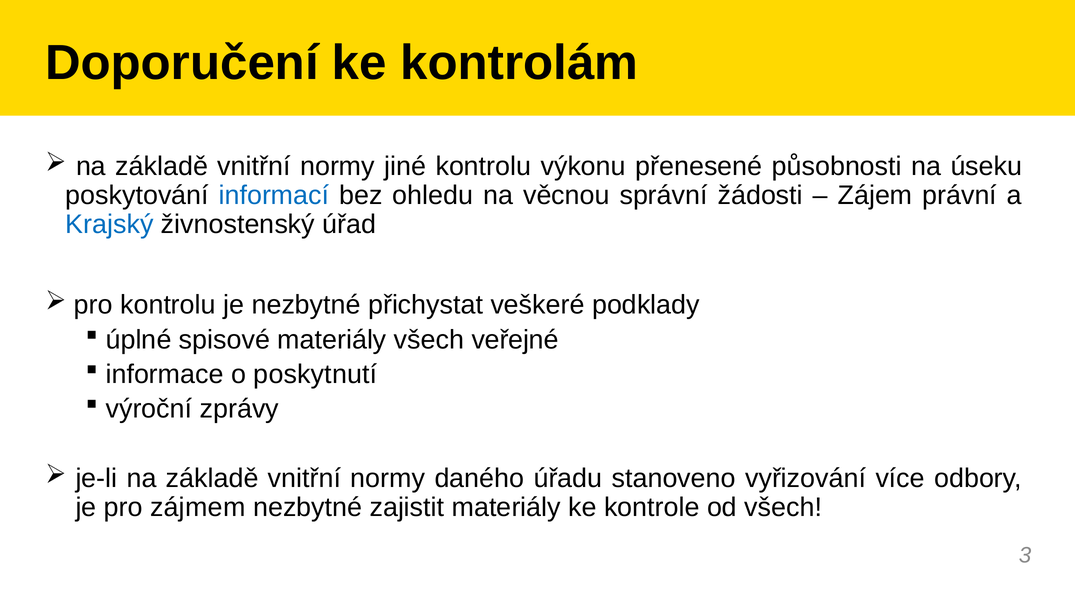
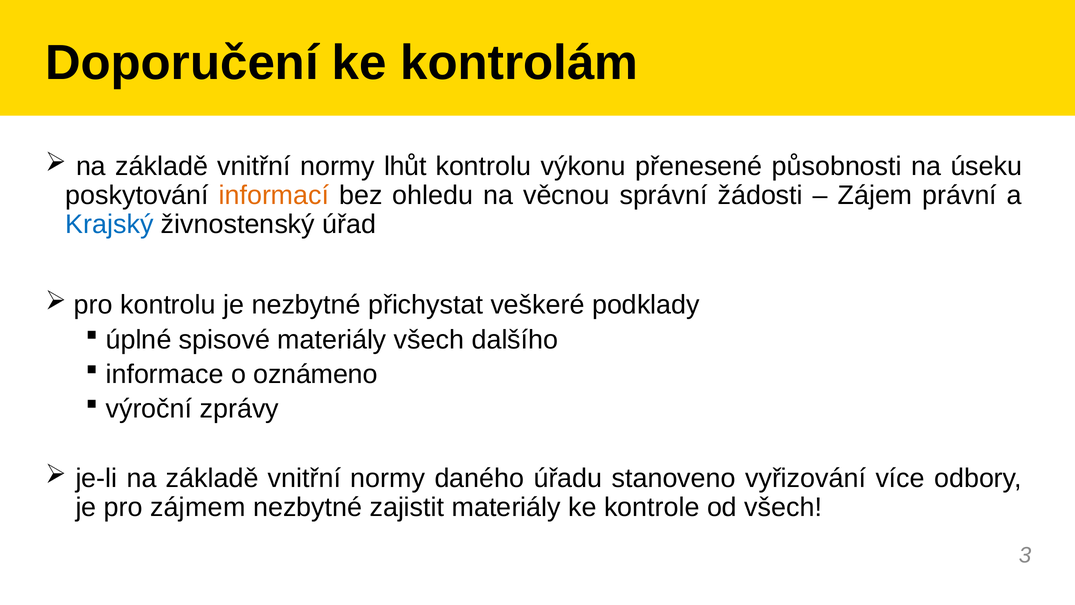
jiné: jiné -> lhůt
informací colour: blue -> orange
veřejné: veřejné -> dalšího
poskytnutí: poskytnutí -> oznámeno
